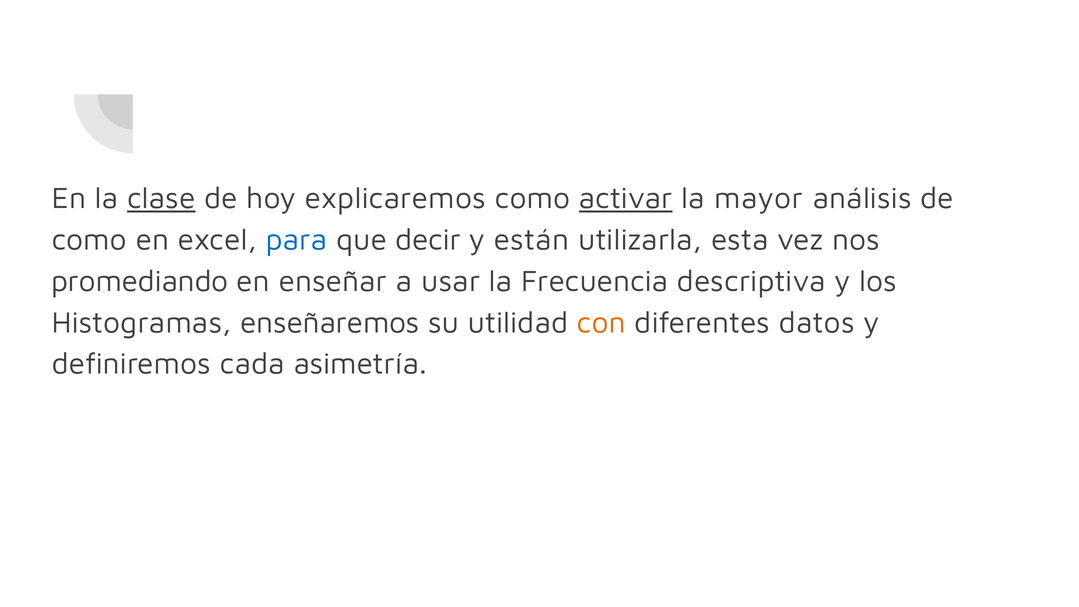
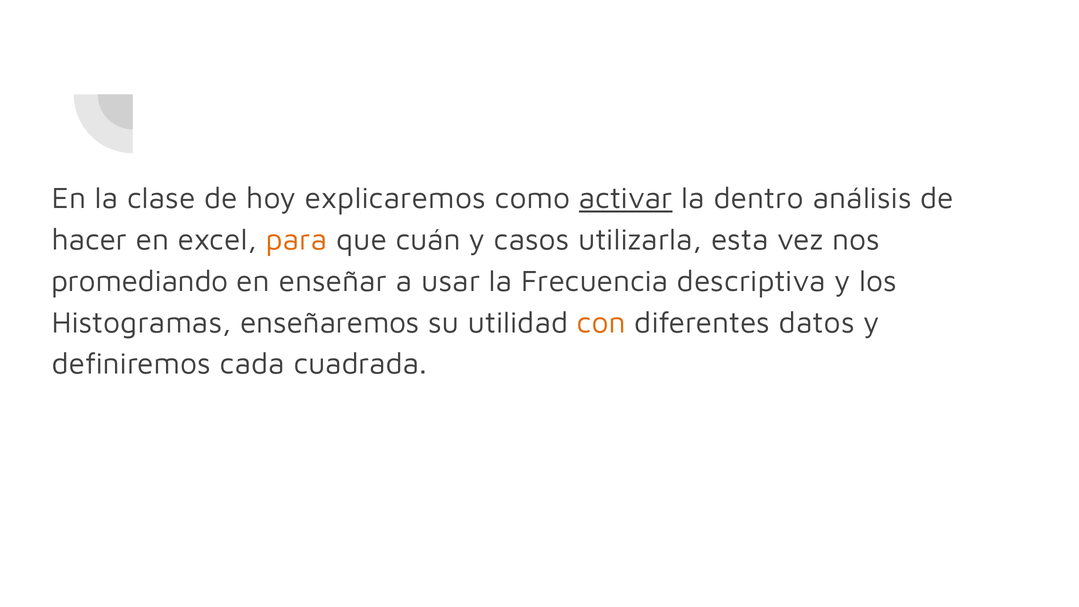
clase underline: present -> none
mayor: mayor -> dentro
como at (89, 240): como -> hacer
para colour: blue -> orange
decir: decir -> cuán
están: están -> casos
asimetría: asimetría -> cuadrada
